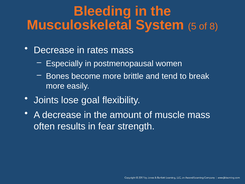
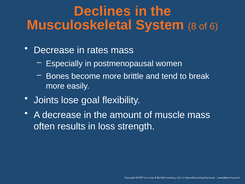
Bleeding: Bleeding -> Declines
5: 5 -> 8
8: 8 -> 6
fear: fear -> loss
